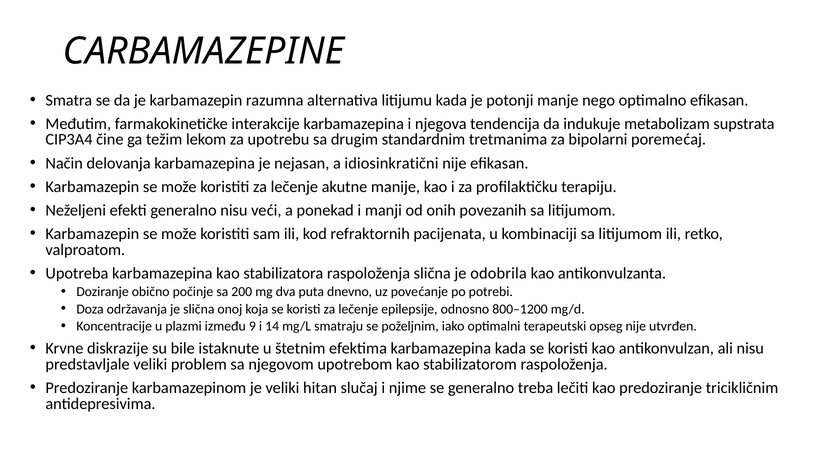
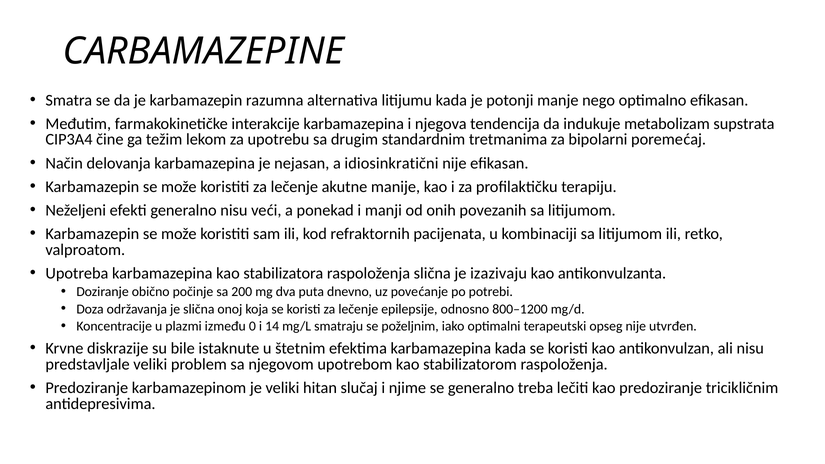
odobrila: odobrila -> izazivaju
9: 9 -> 0
